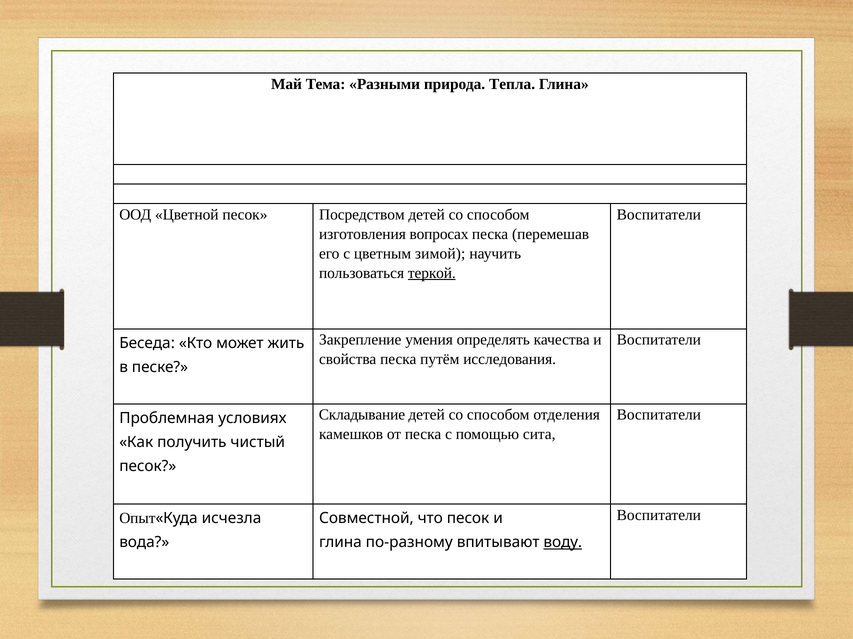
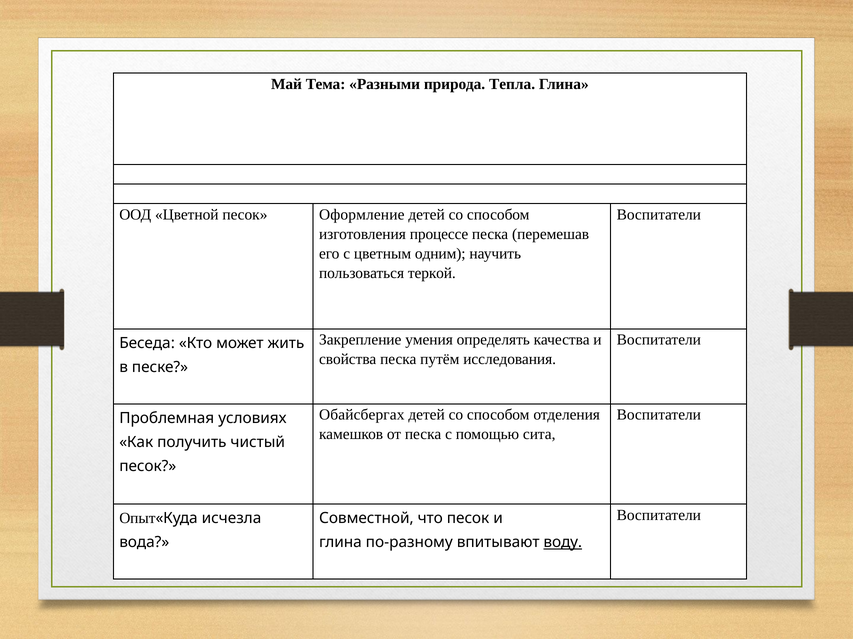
Посредством: Посредством -> Оформление
вопросах: вопросах -> процессе
зимой: зимой -> одним
теркой underline: present -> none
Складывание: Складывание -> Обайсбергах
